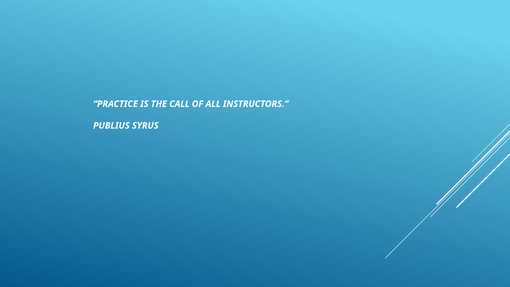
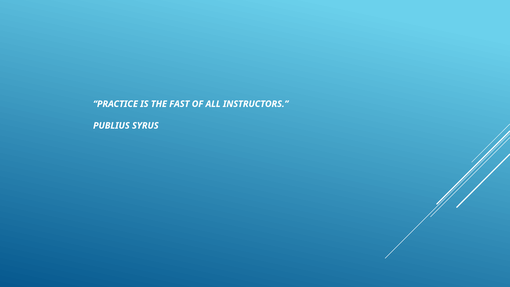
CALL: CALL -> FAST
